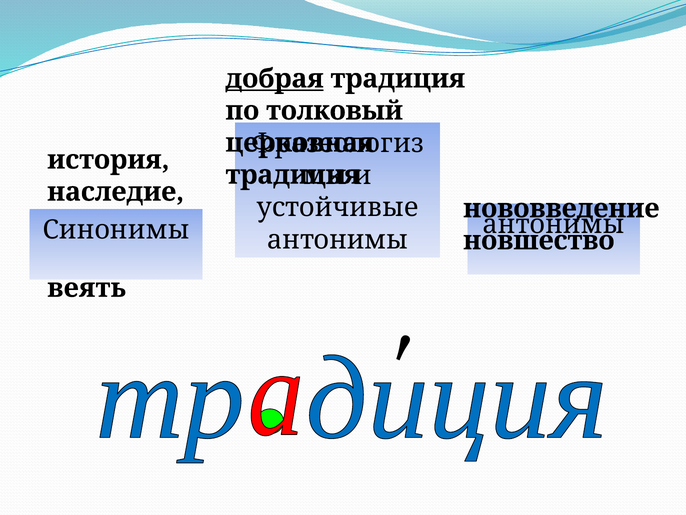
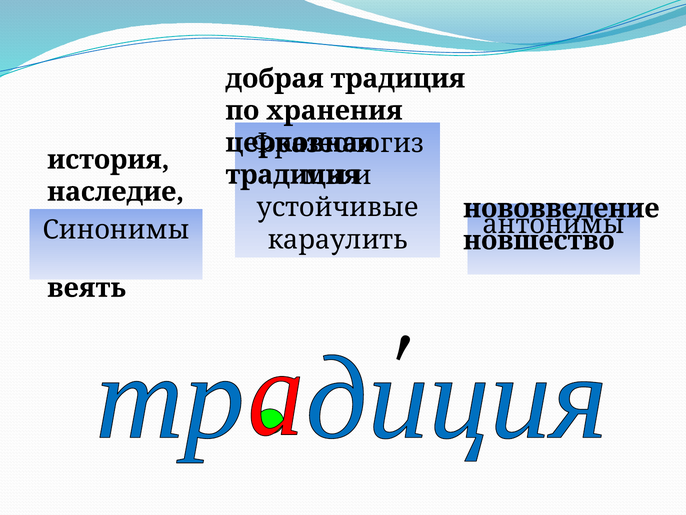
добрая underline: present -> none
толковый: толковый -> хранения
антонимы at (338, 240): антонимы -> караулить
